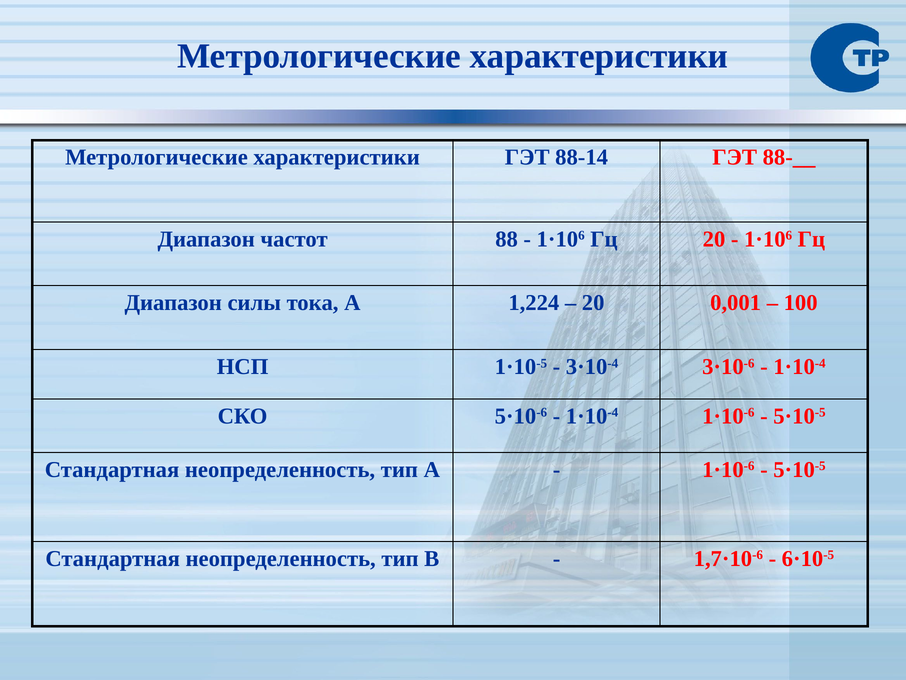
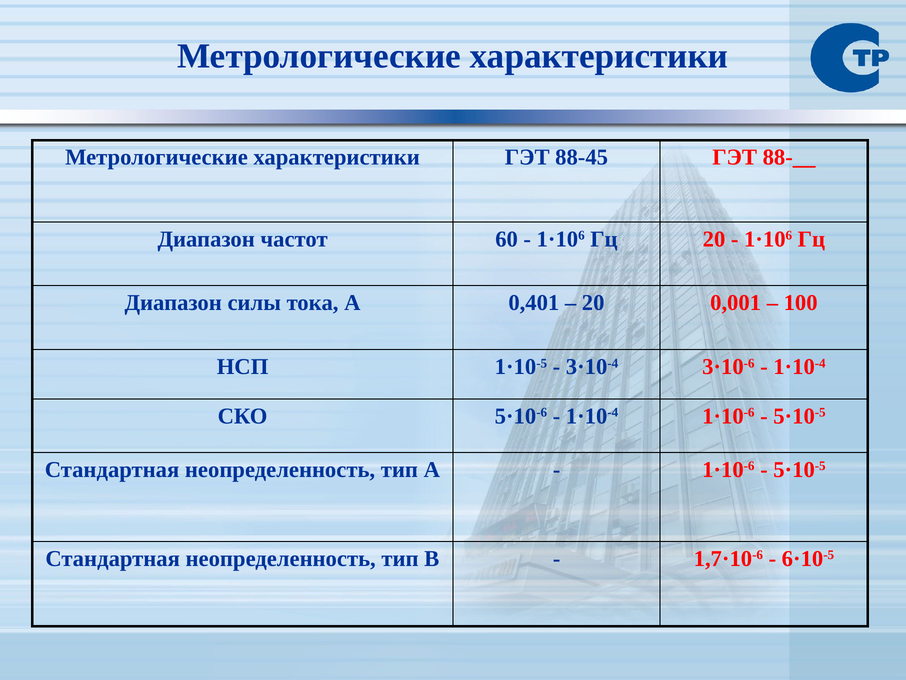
88-14: 88-14 -> 88-45
88: 88 -> 60
1,224: 1,224 -> 0,401
